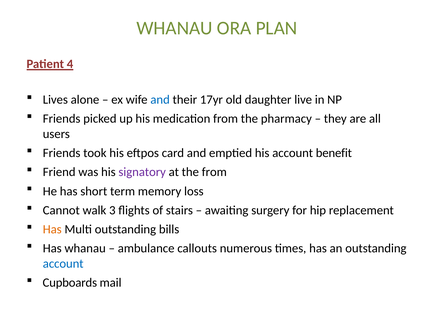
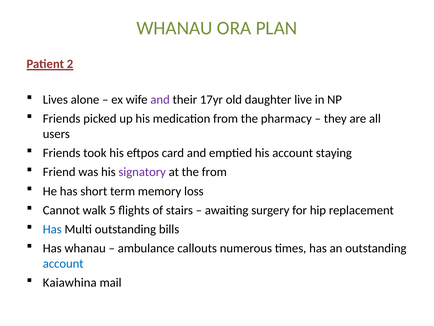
4: 4 -> 2
and at (160, 99) colour: blue -> purple
benefit: benefit -> staying
3: 3 -> 5
Has at (52, 229) colour: orange -> blue
Cupboards: Cupboards -> Kaiawhina
